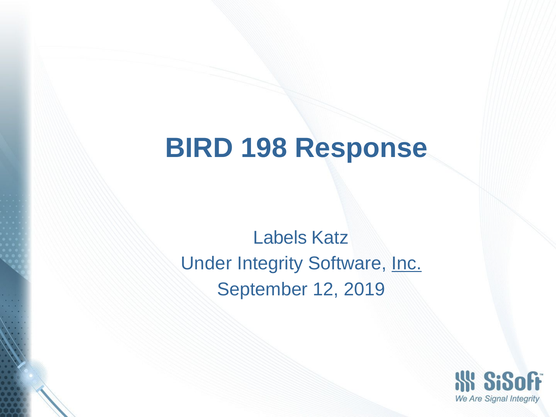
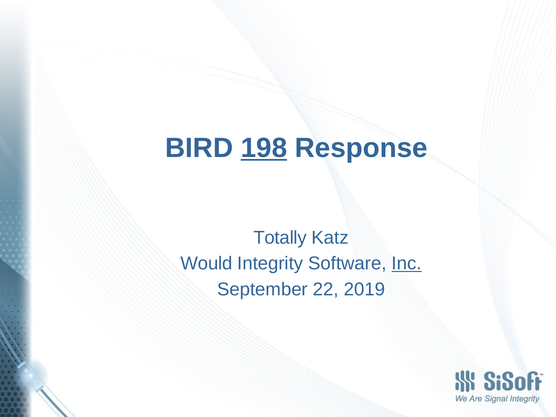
198 underline: none -> present
Labels: Labels -> Totally
Under: Under -> Would
12: 12 -> 22
